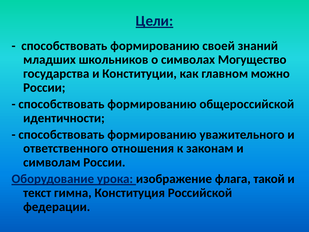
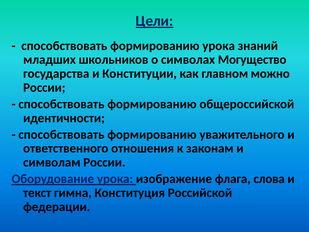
формированию своей: своей -> урока
такой: такой -> слова
